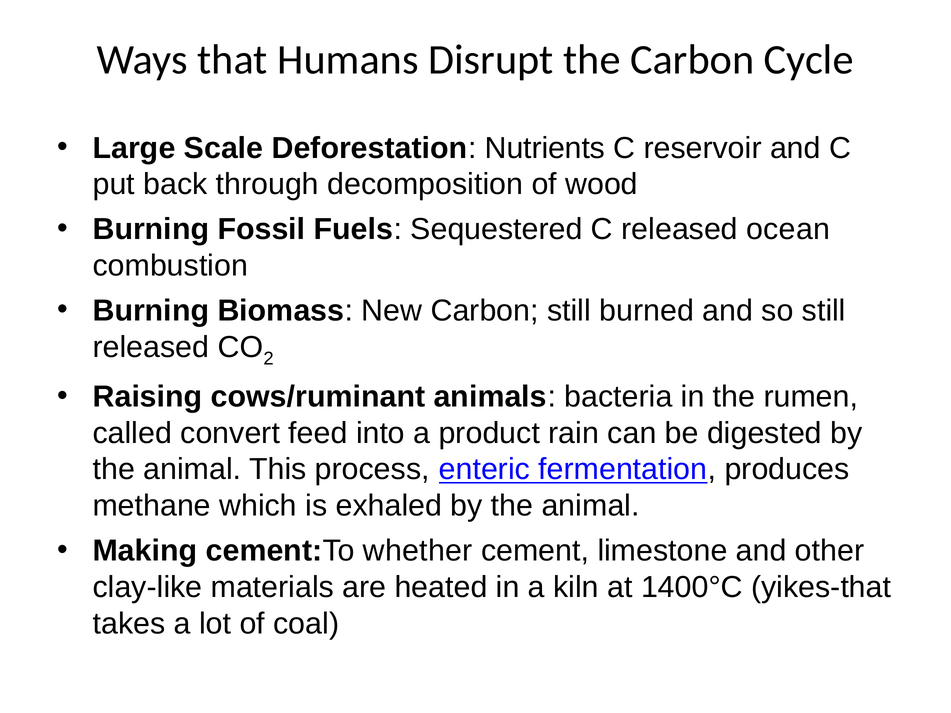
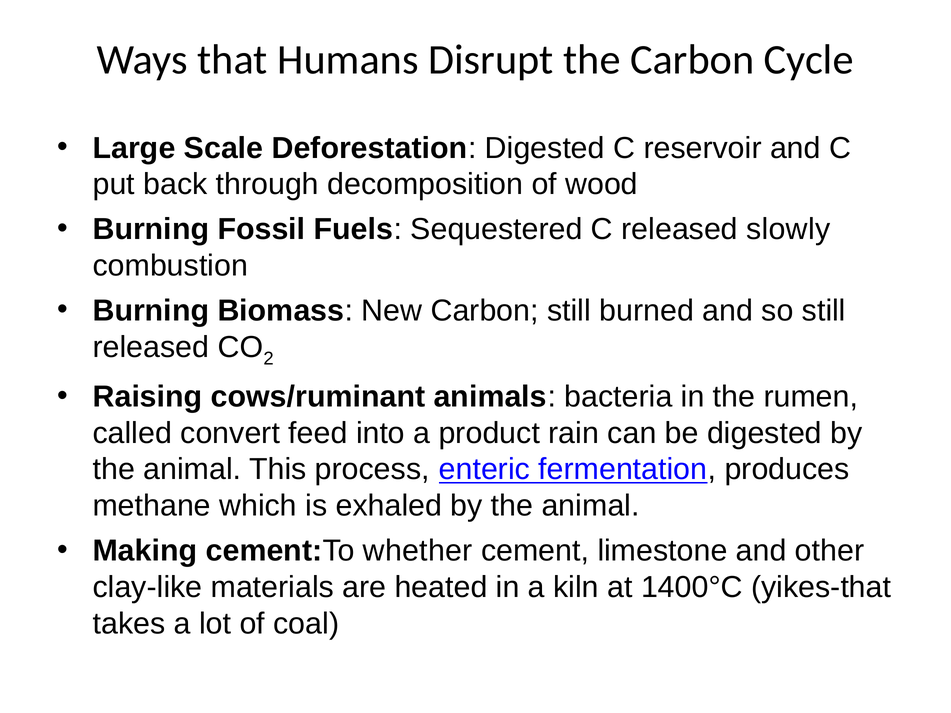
Deforestation Nutrients: Nutrients -> Digested
ocean: ocean -> slowly
